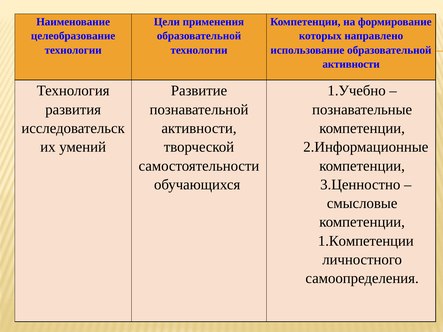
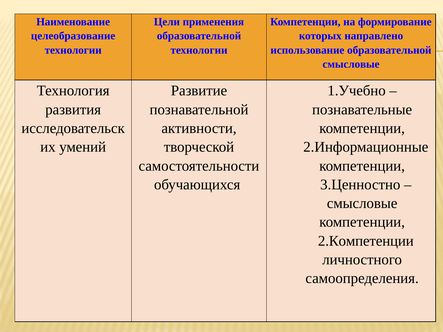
активности at (351, 64): активности -> смысловые
1.Компетенции: 1.Компетенции -> 2.Компетенции
